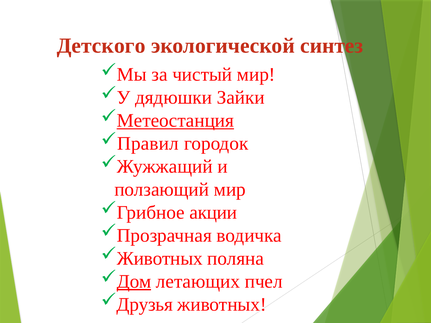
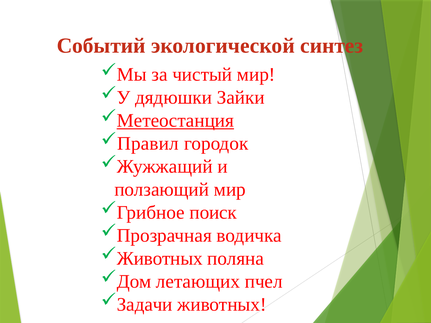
Детского: Детского -> Событий
акции: акции -> поиск
Дом underline: present -> none
Друзья: Друзья -> Задачи
